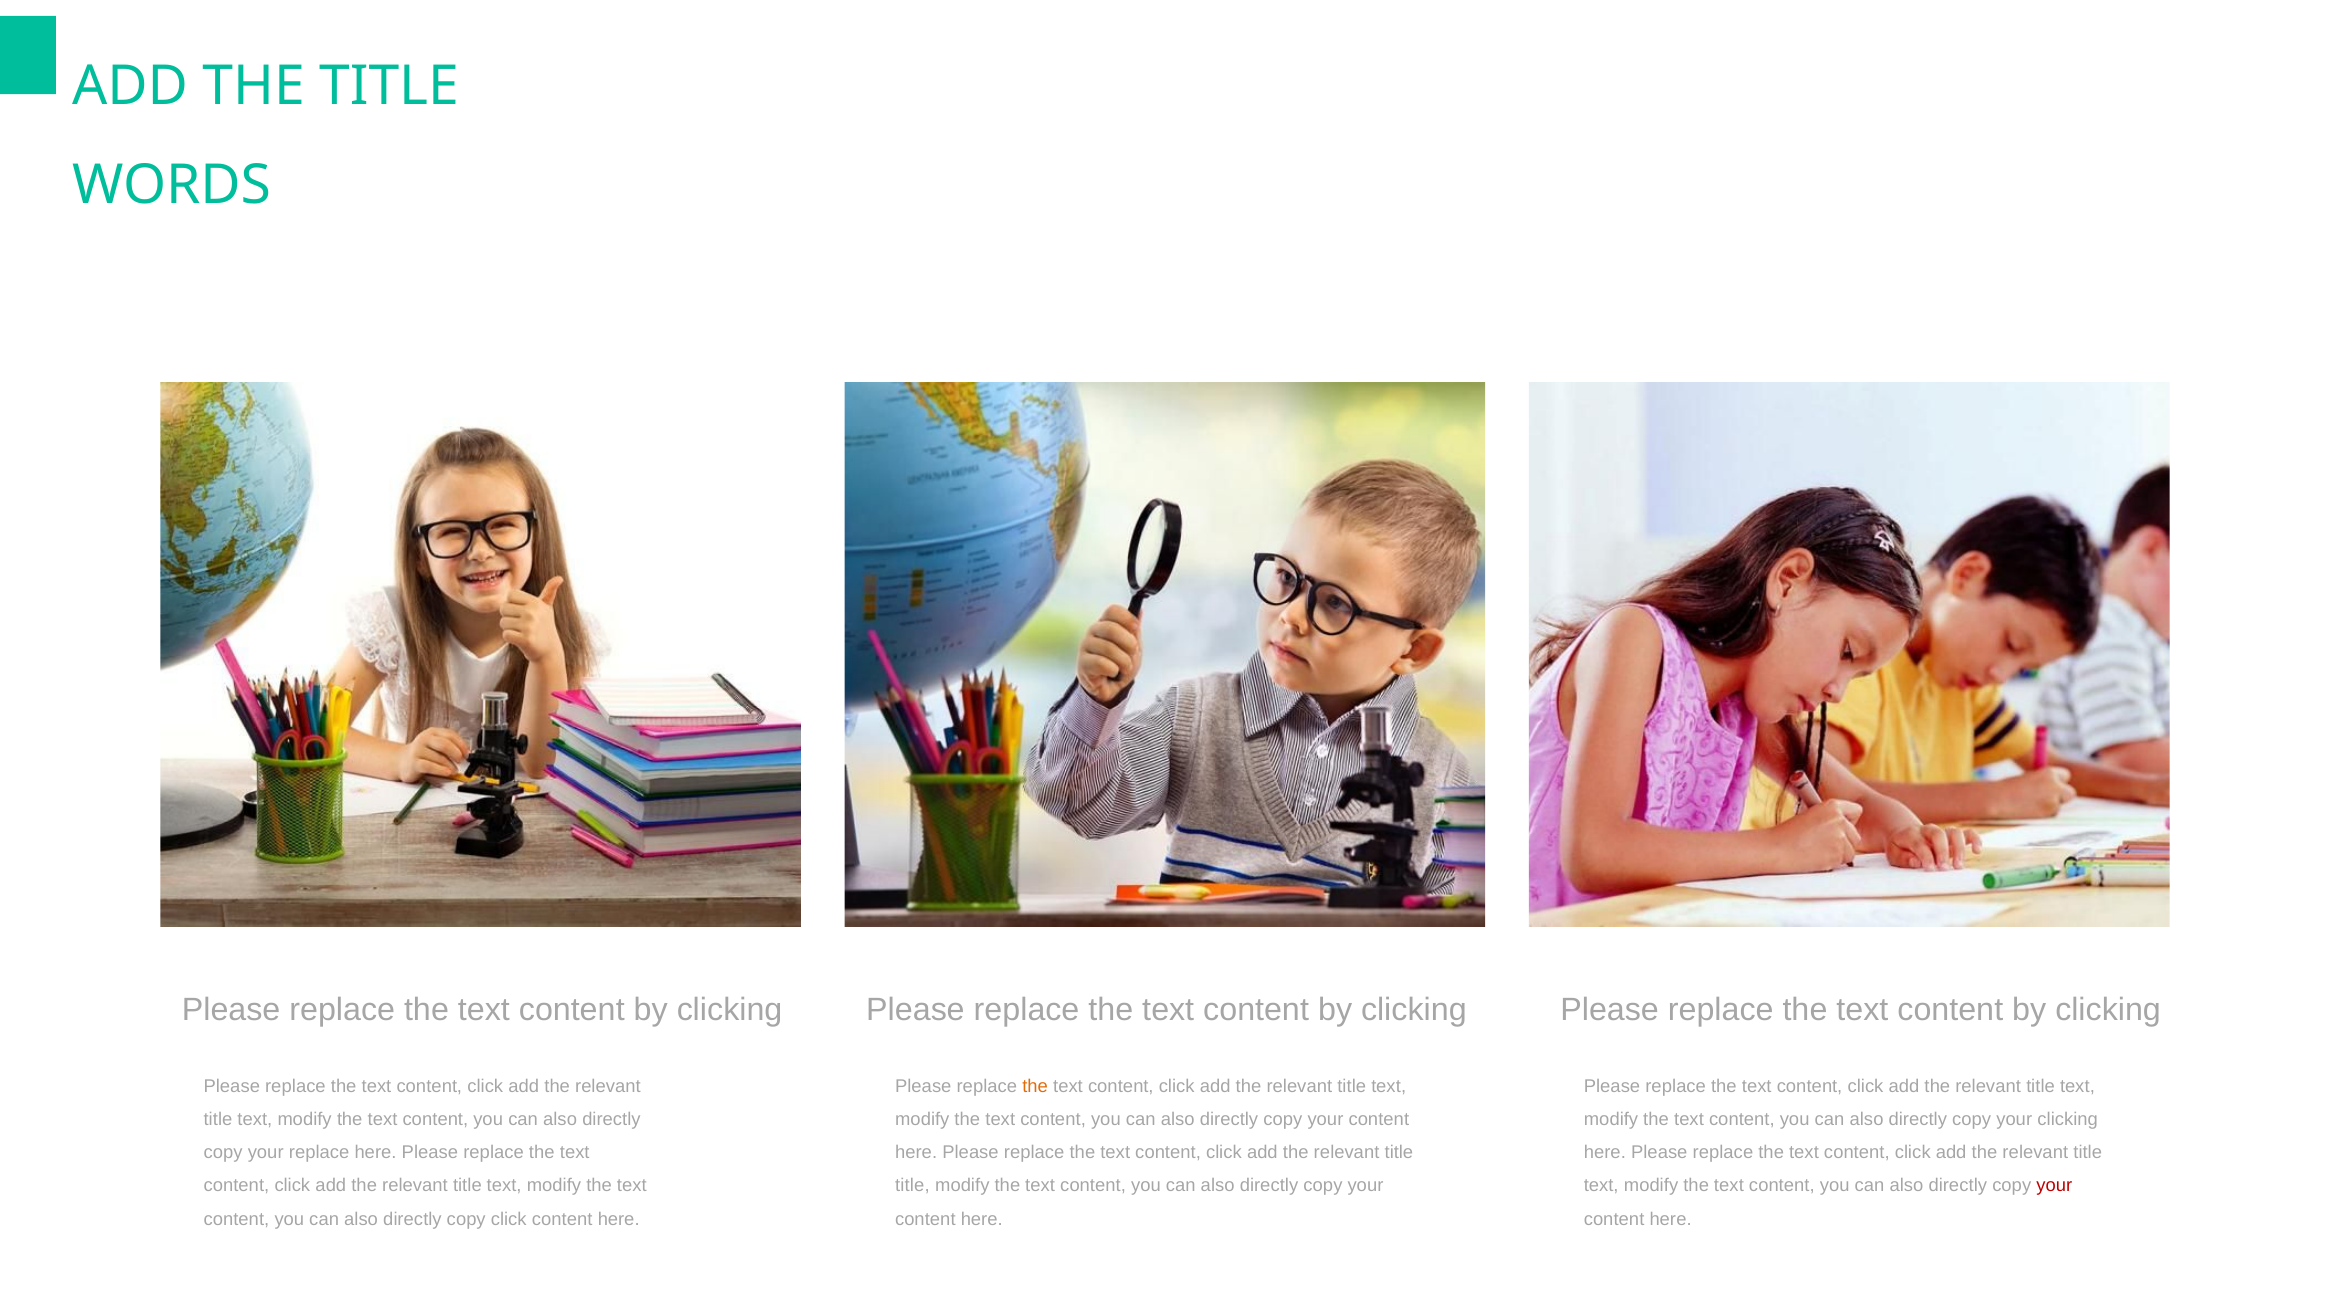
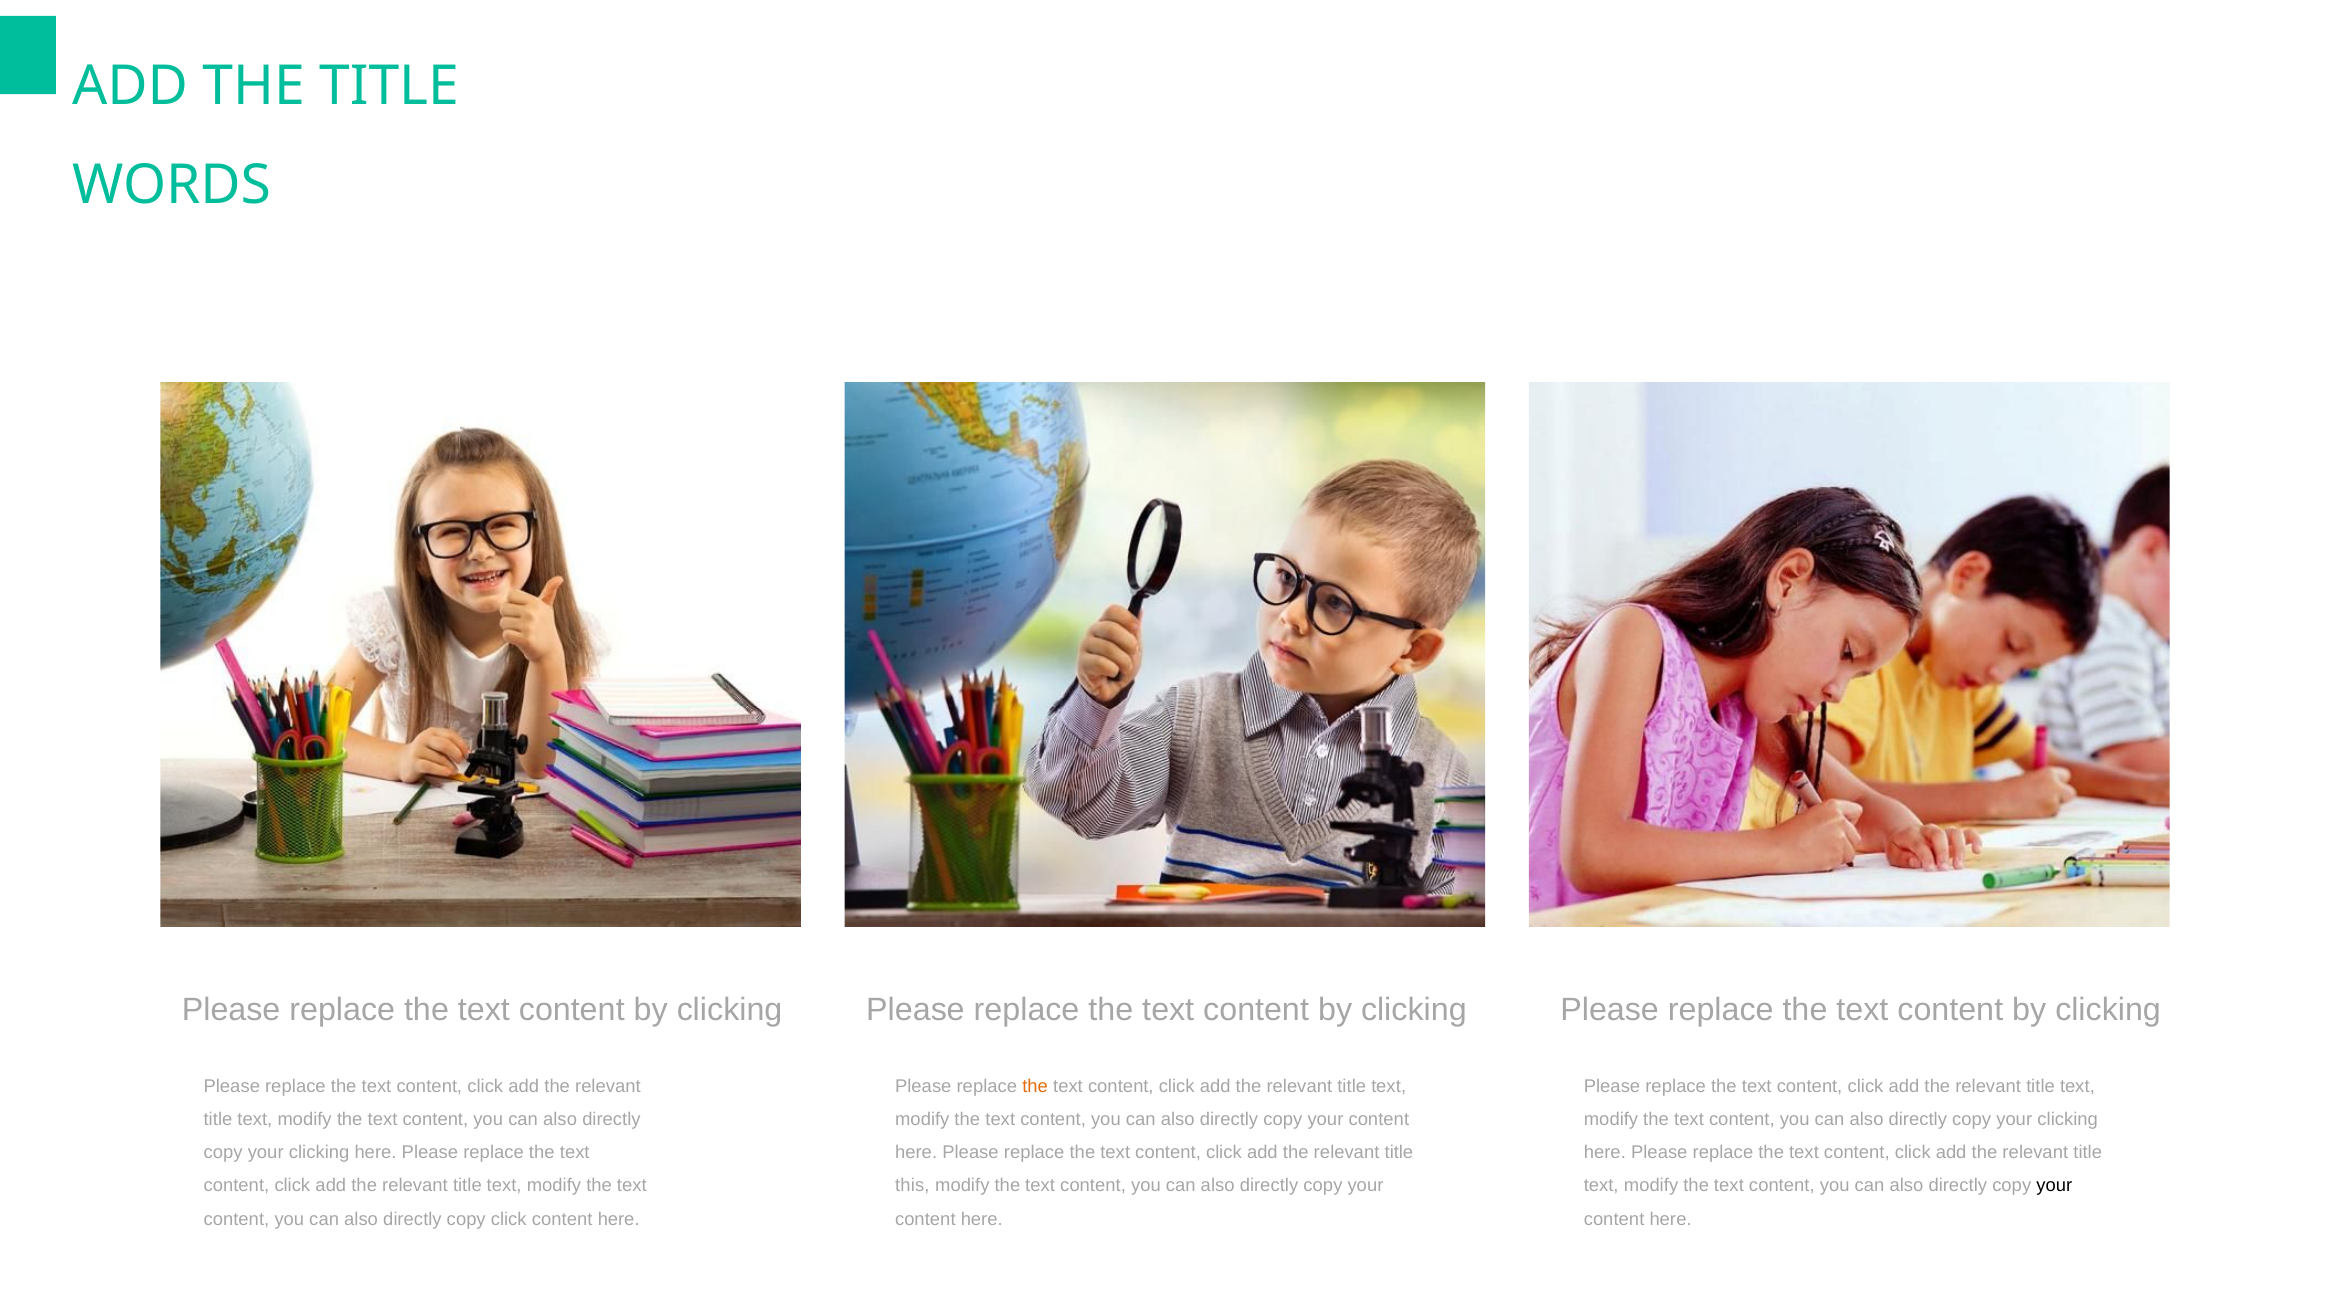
replace at (319, 1153): replace -> clicking
title at (912, 1186): title -> this
your at (2054, 1186) colour: red -> black
